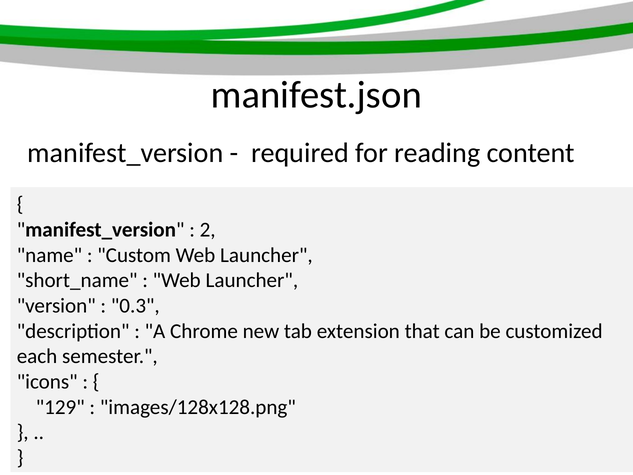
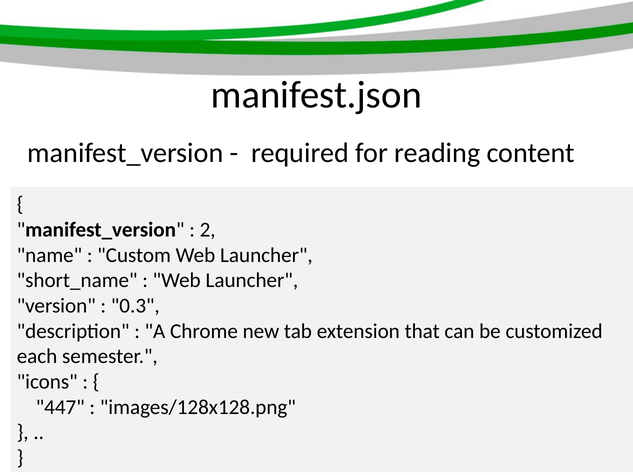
129: 129 -> 447
